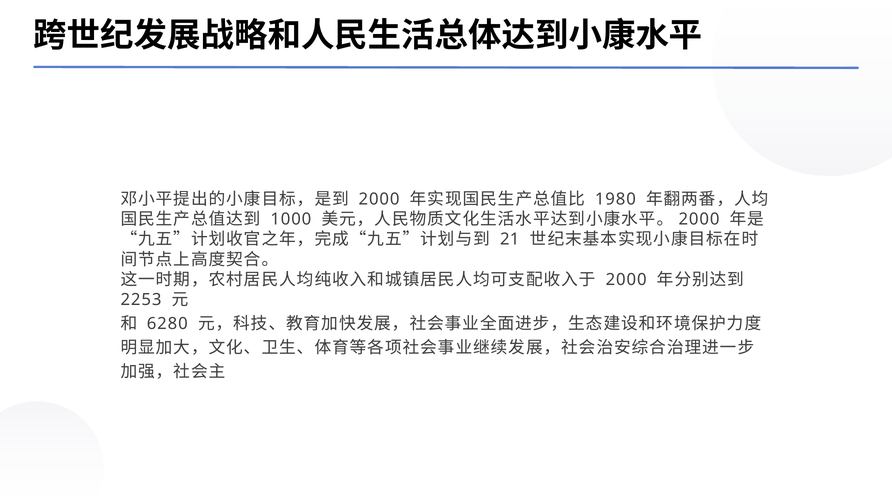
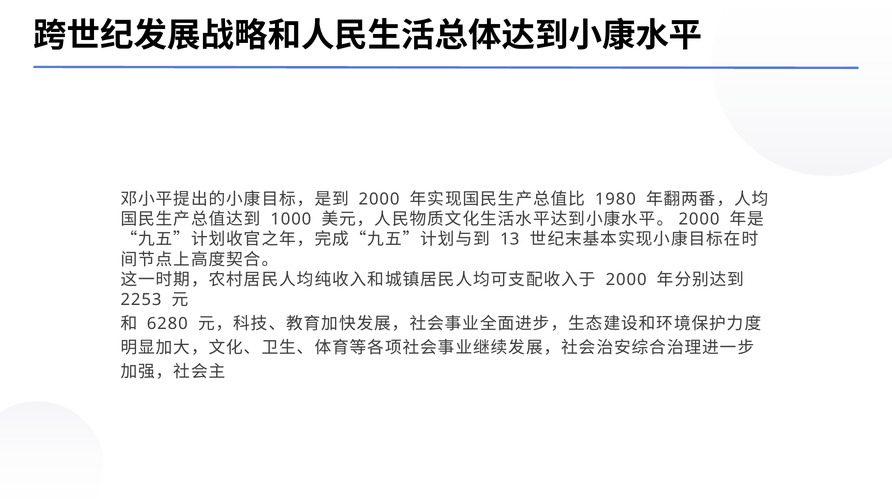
21: 21 -> 13
